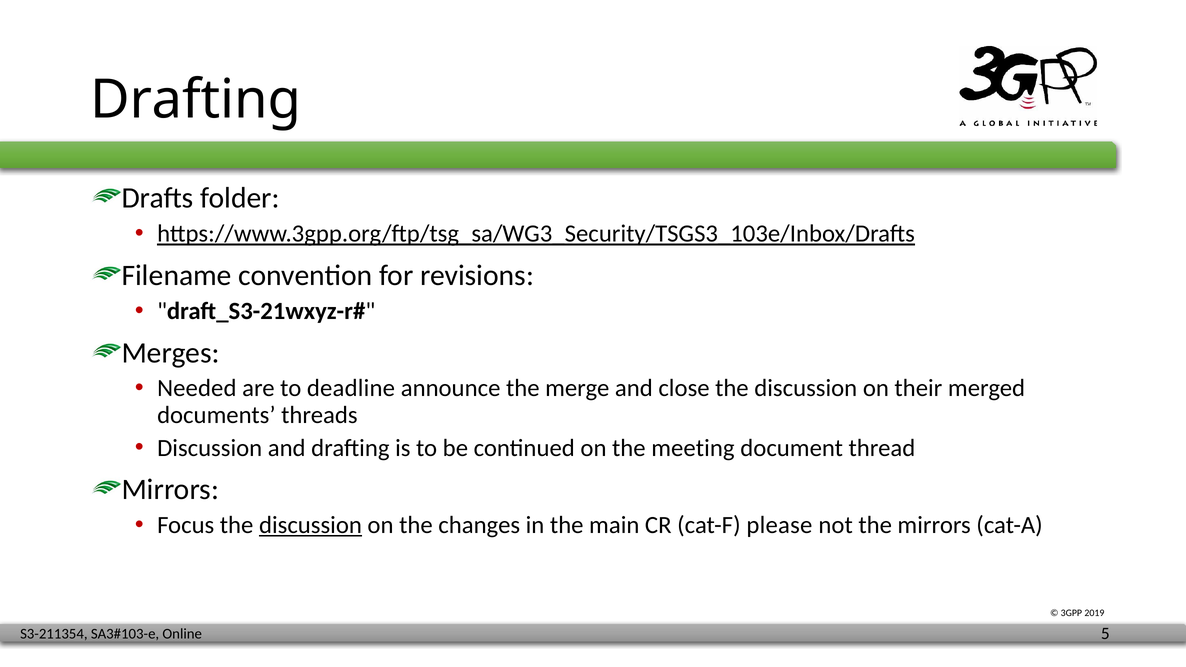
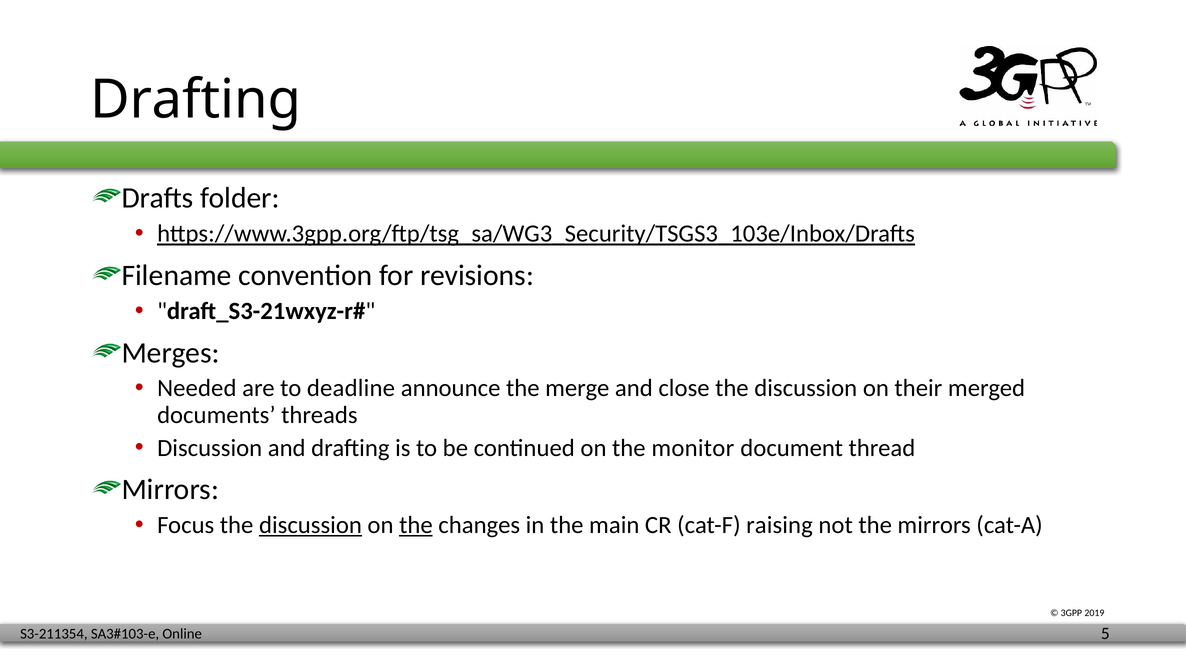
meeting: meeting -> monitor
the at (416, 525) underline: none -> present
please: please -> raising
